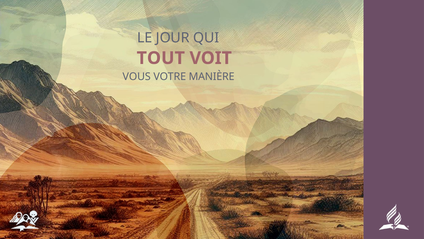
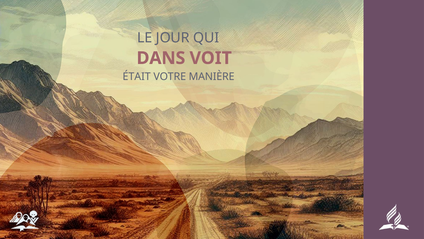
TOUT: TOUT -> DANS
VOUS: VOUS -> ÉTAIT
